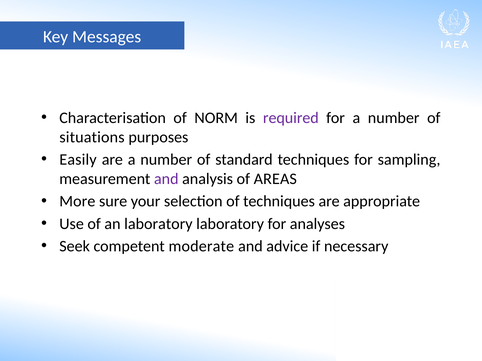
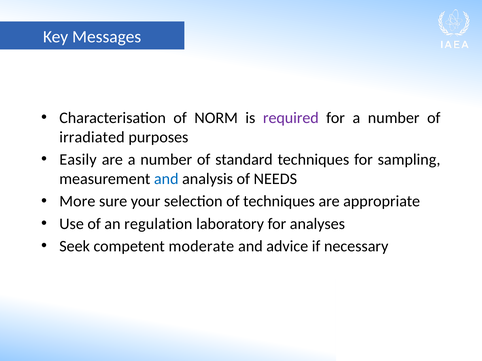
situations: situations -> irradiated
and at (166, 179) colour: purple -> blue
AREAS: AREAS -> NEEDS
an laboratory: laboratory -> regulation
